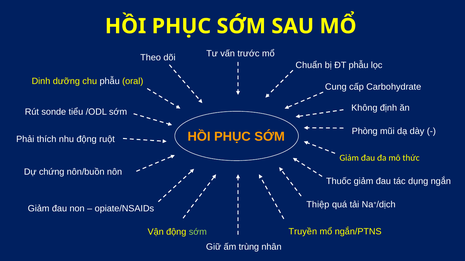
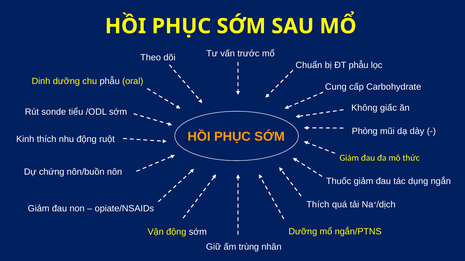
định: định -> giấc
Phải: Phải -> Kinh
Thiệp at (318, 205): Thiệp -> Thích
Truyền at (303, 232): Truyền -> Dưỡng
sớm at (198, 232) colour: light green -> white
